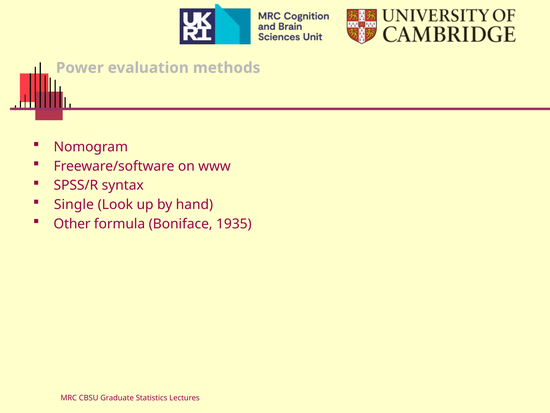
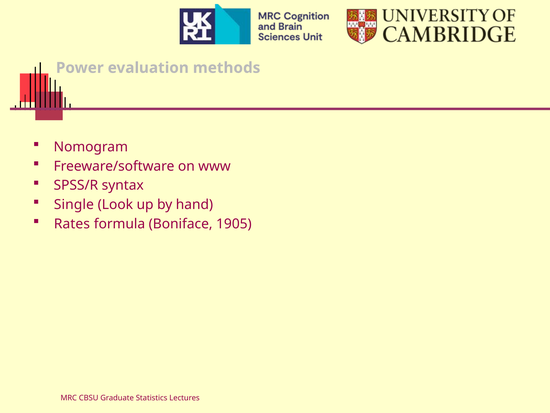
Other: Other -> Rates
1935: 1935 -> 1905
